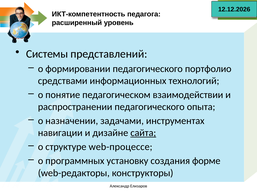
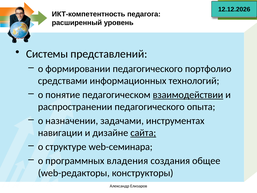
взаимодействии underline: none -> present
web-процессе: web-процессе -> web-семинара
установку: установку -> владения
форме: форме -> общее
